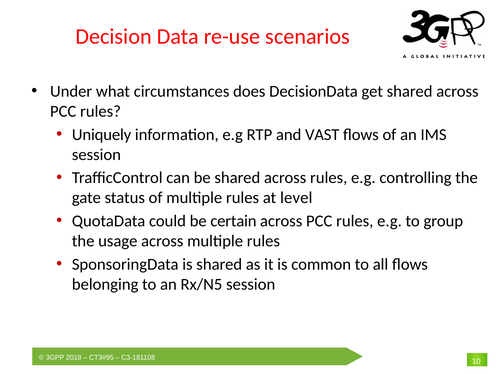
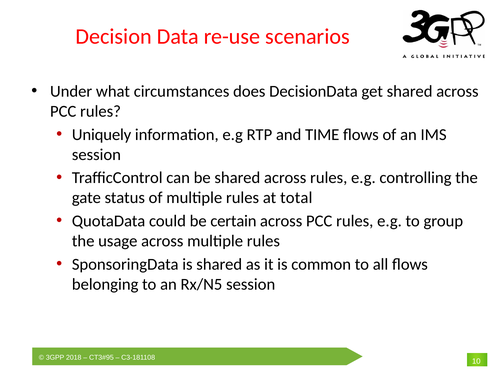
VAST: VAST -> TIME
level: level -> total
